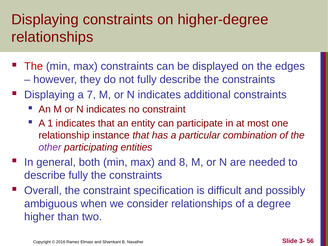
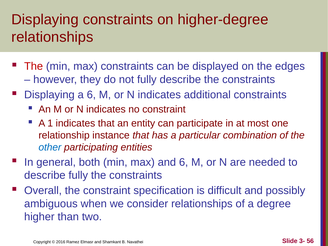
a 7: 7 -> 6
other colour: purple -> blue
and 8: 8 -> 6
